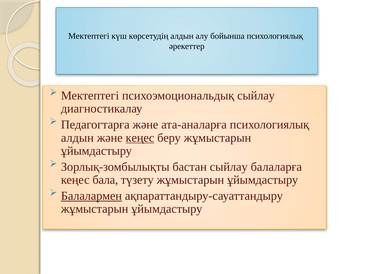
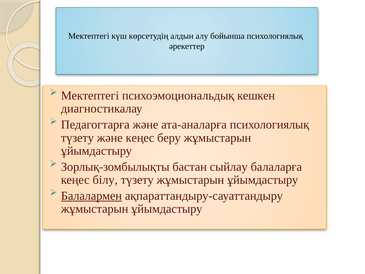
психоэмоциональдық сыйлау: сыйлау -> кешкен
алдын at (77, 138): алдын -> түзету
кеңес at (140, 138) underline: present -> none
бала: бала -> білу
